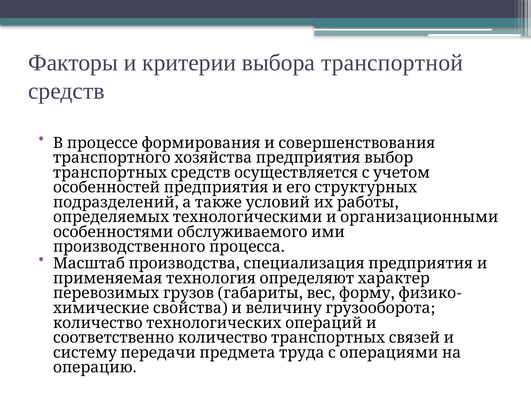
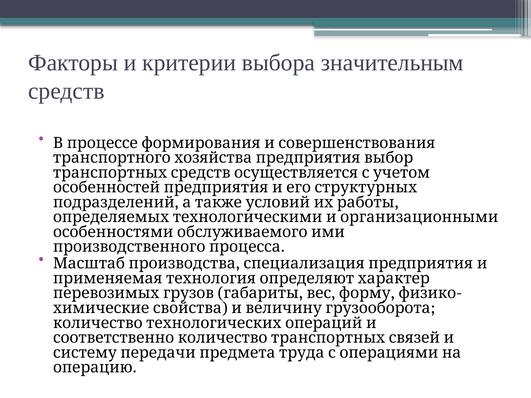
транспортной: транспортной -> значительным
